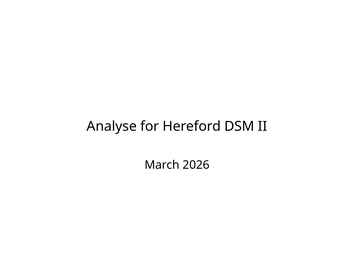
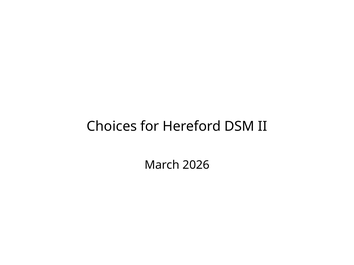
Analyse: Analyse -> Choices
